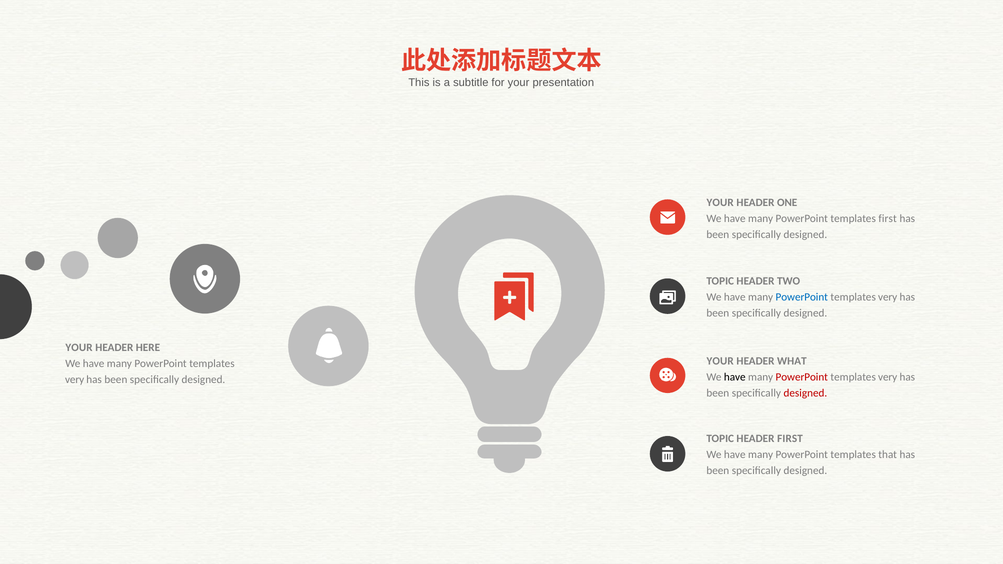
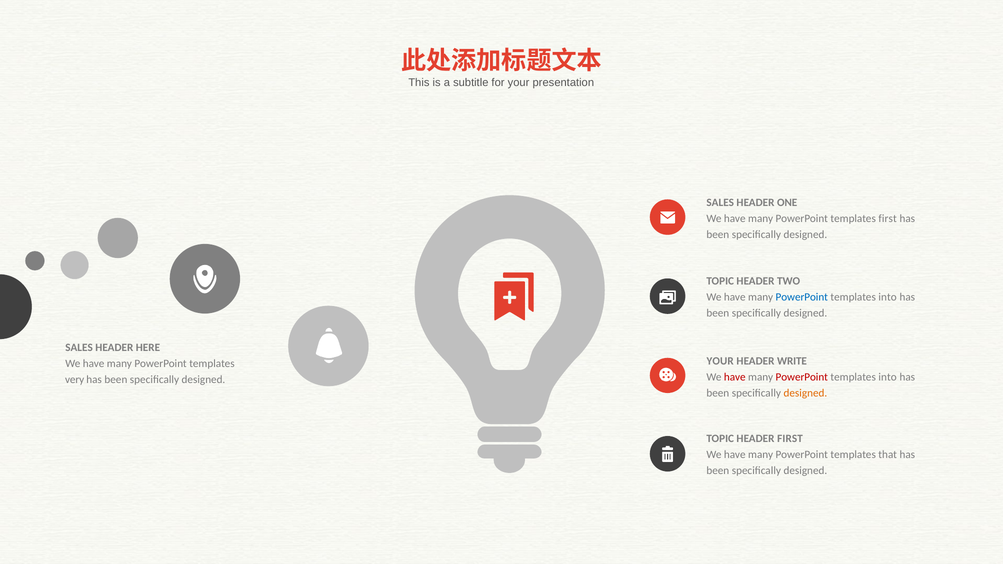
YOUR at (720, 203): YOUR -> SALES
very at (888, 297): very -> into
YOUR at (79, 347): YOUR -> SALES
WHAT: WHAT -> WRITE
have at (735, 377) colour: black -> red
very at (888, 377): very -> into
designed at (805, 393) colour: red -> orange
